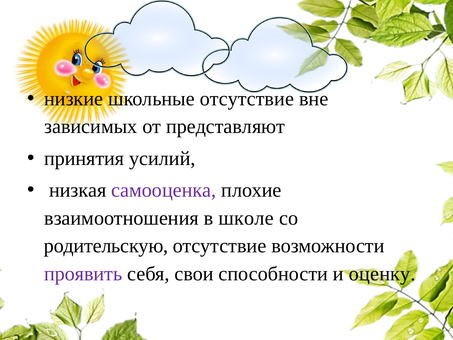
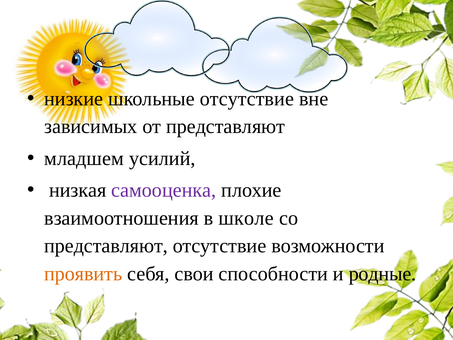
принятия: принятия -> младшем
родительскую at (106, 246): родительскую -> представляют
проявить colour: purple -> orange
оценку: оценку -> родные
